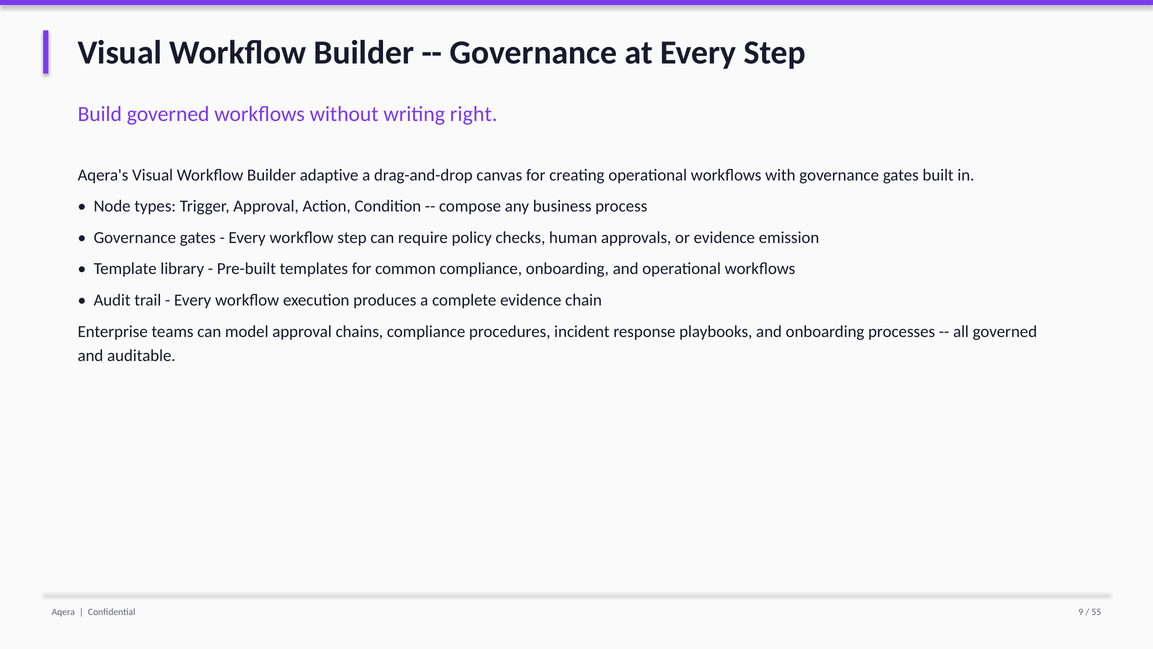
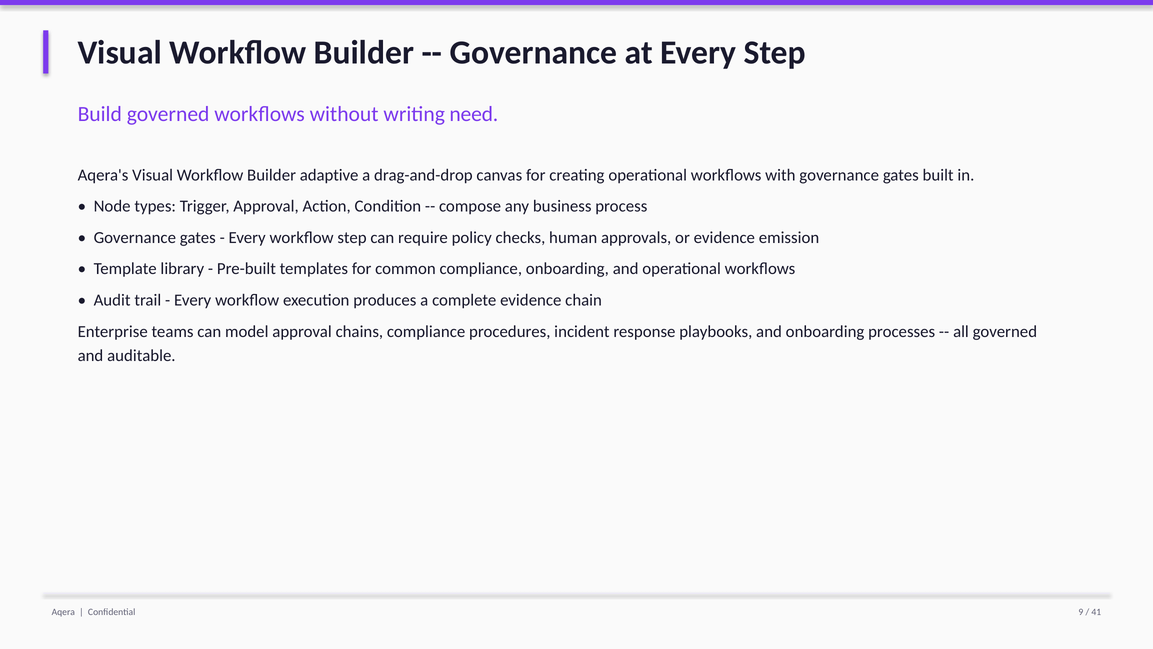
right: right -> need
55: 55 -> 41
